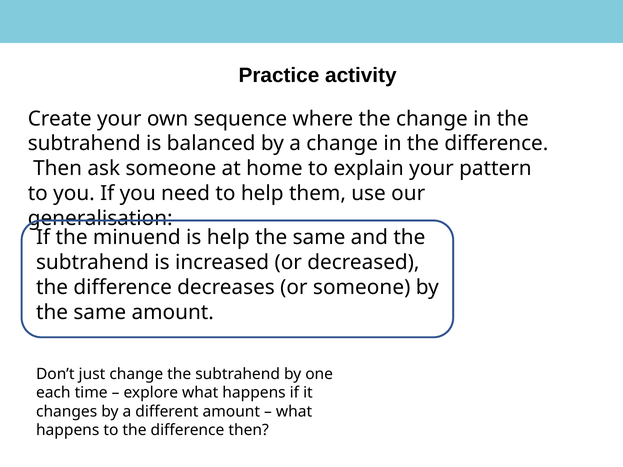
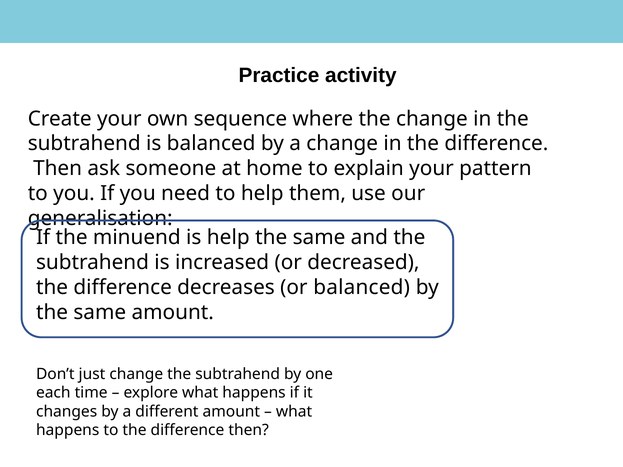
or someone: someone -> balanced
